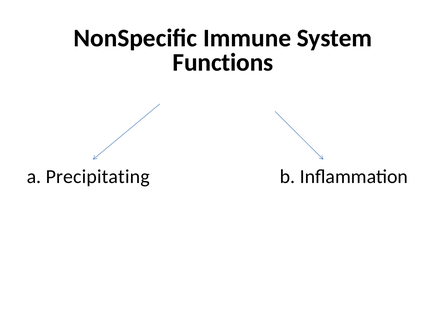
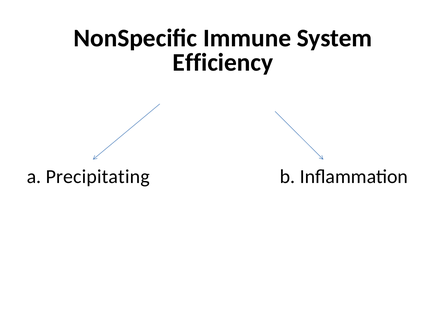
Functions: Functions -> Efficiency
